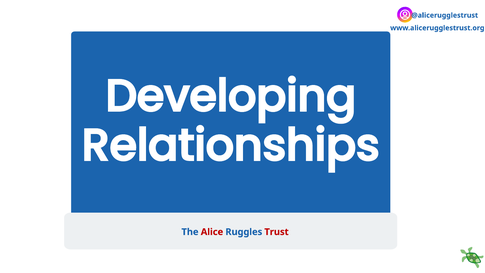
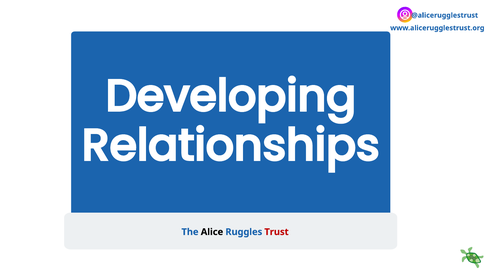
Alice colour: red -> black
